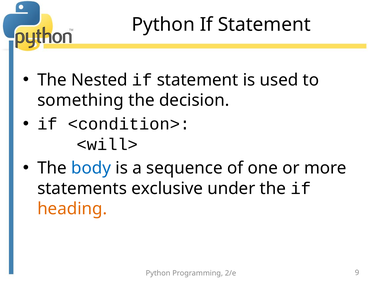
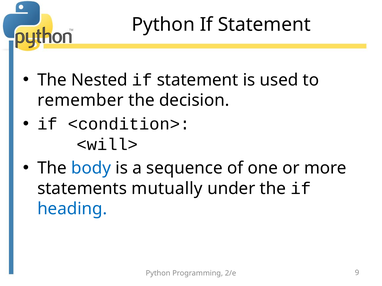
something: something -> remember
exclusive: exclusive -> mutually
heading colour: orange -> blue
